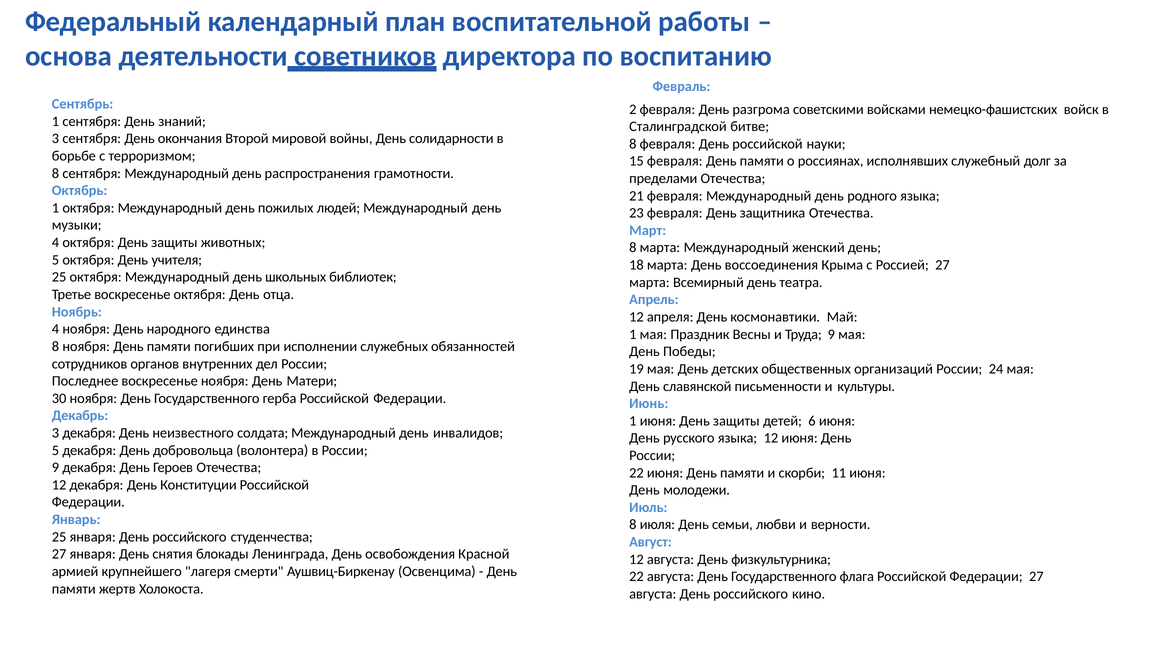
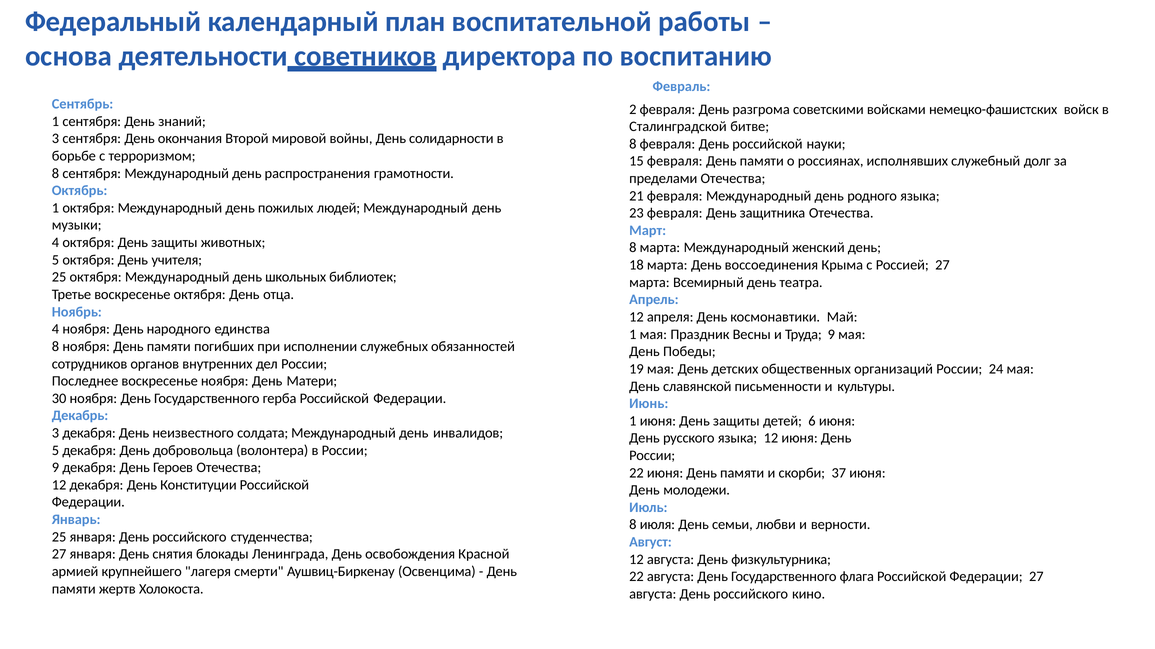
11: 11 -> 37
